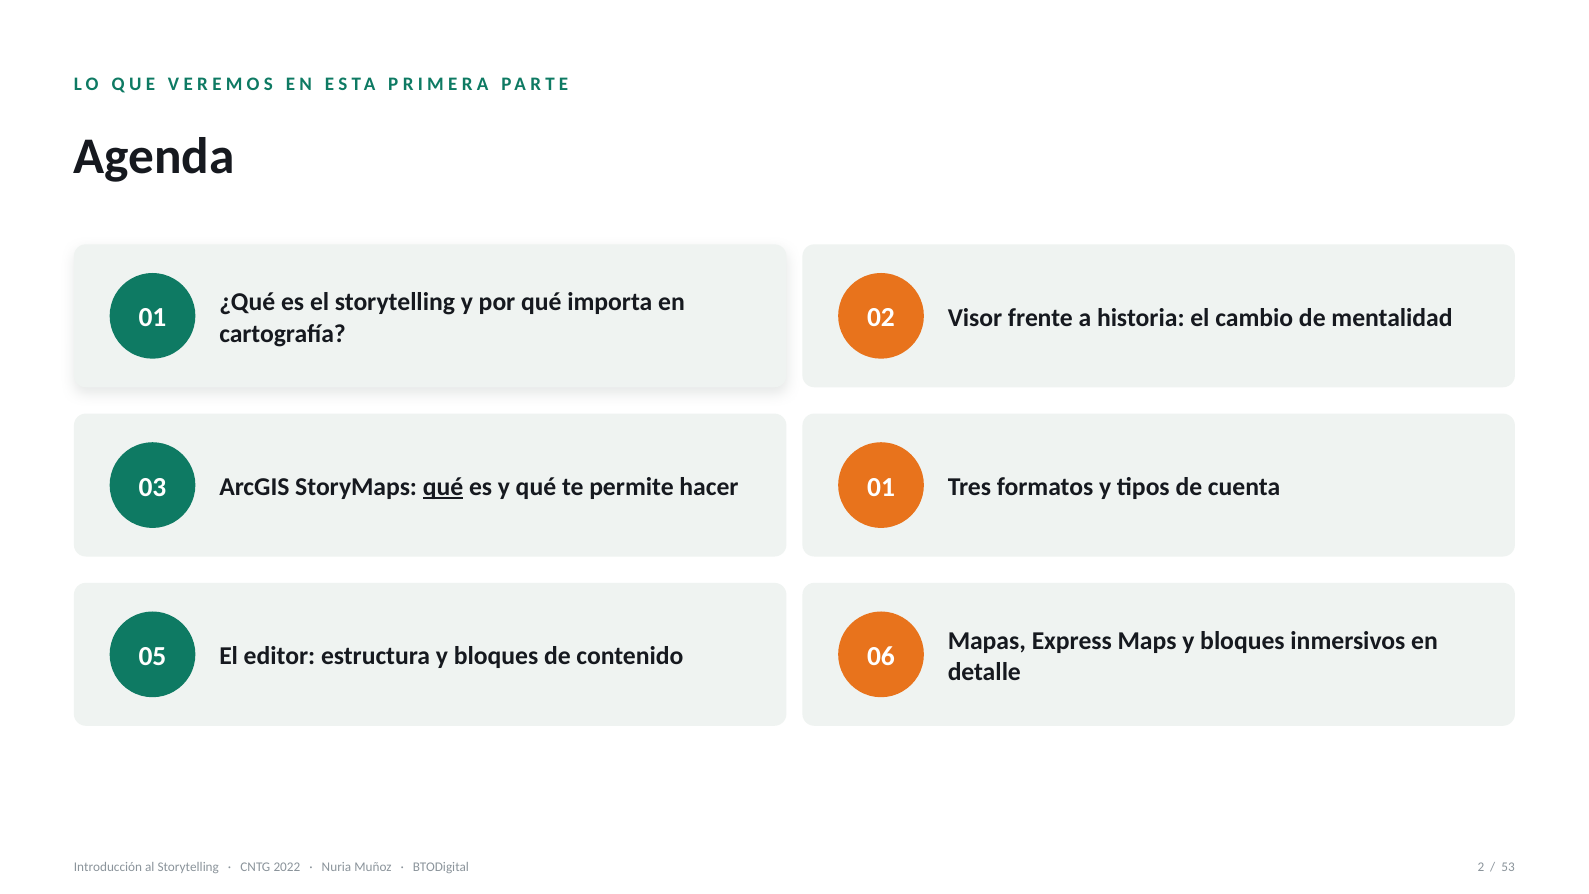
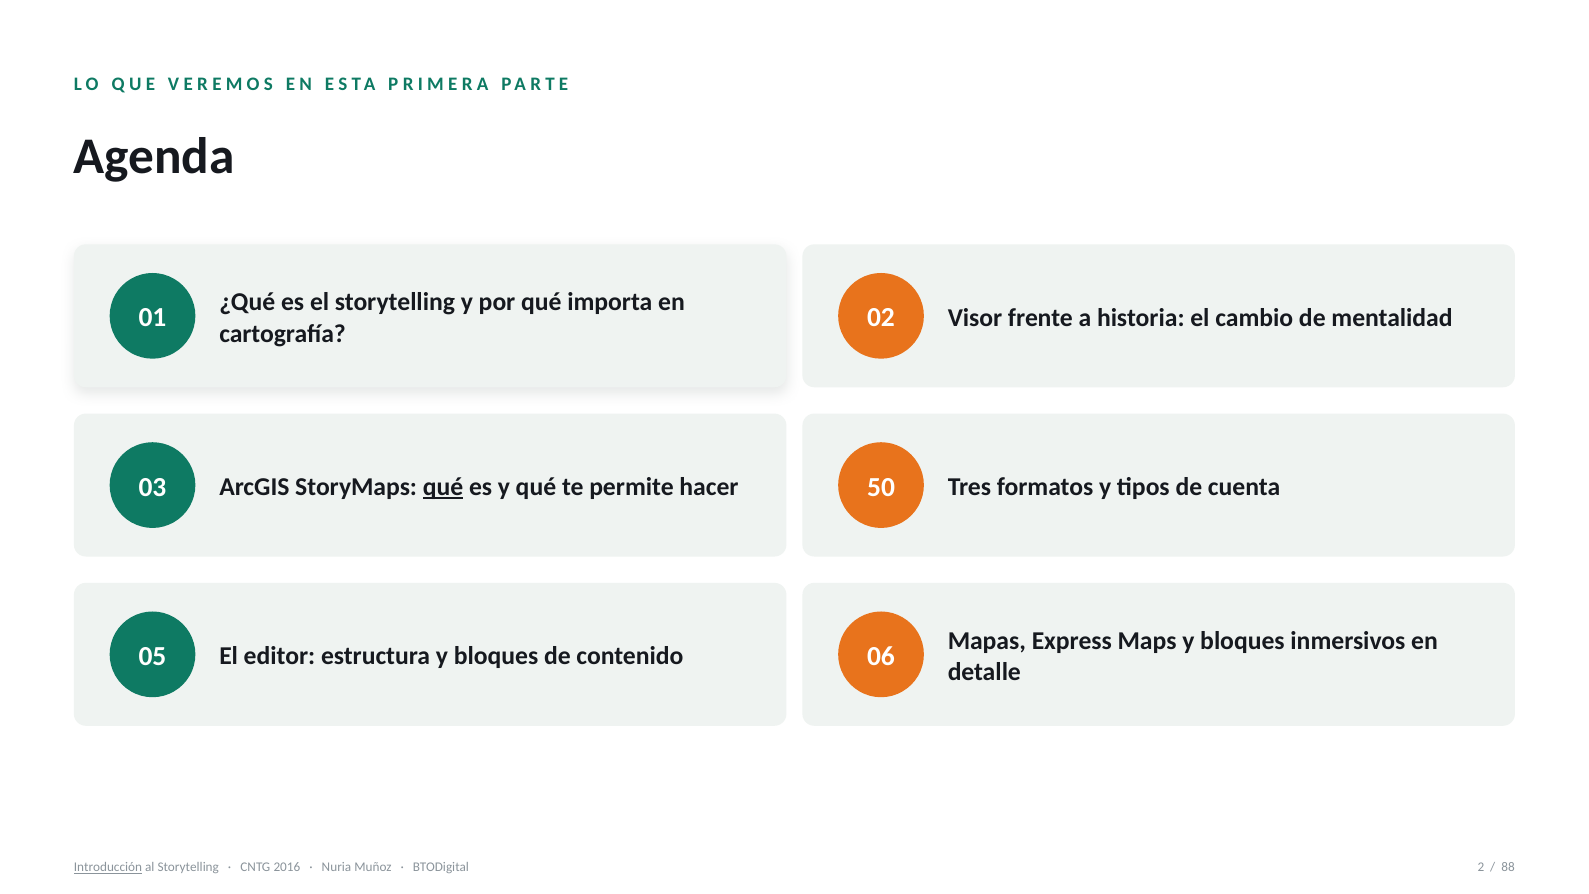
hacer 01: 01 -> 50
Introducción underline: none -> present
2022: 2022 -> 2016
53: 53 -> 88
